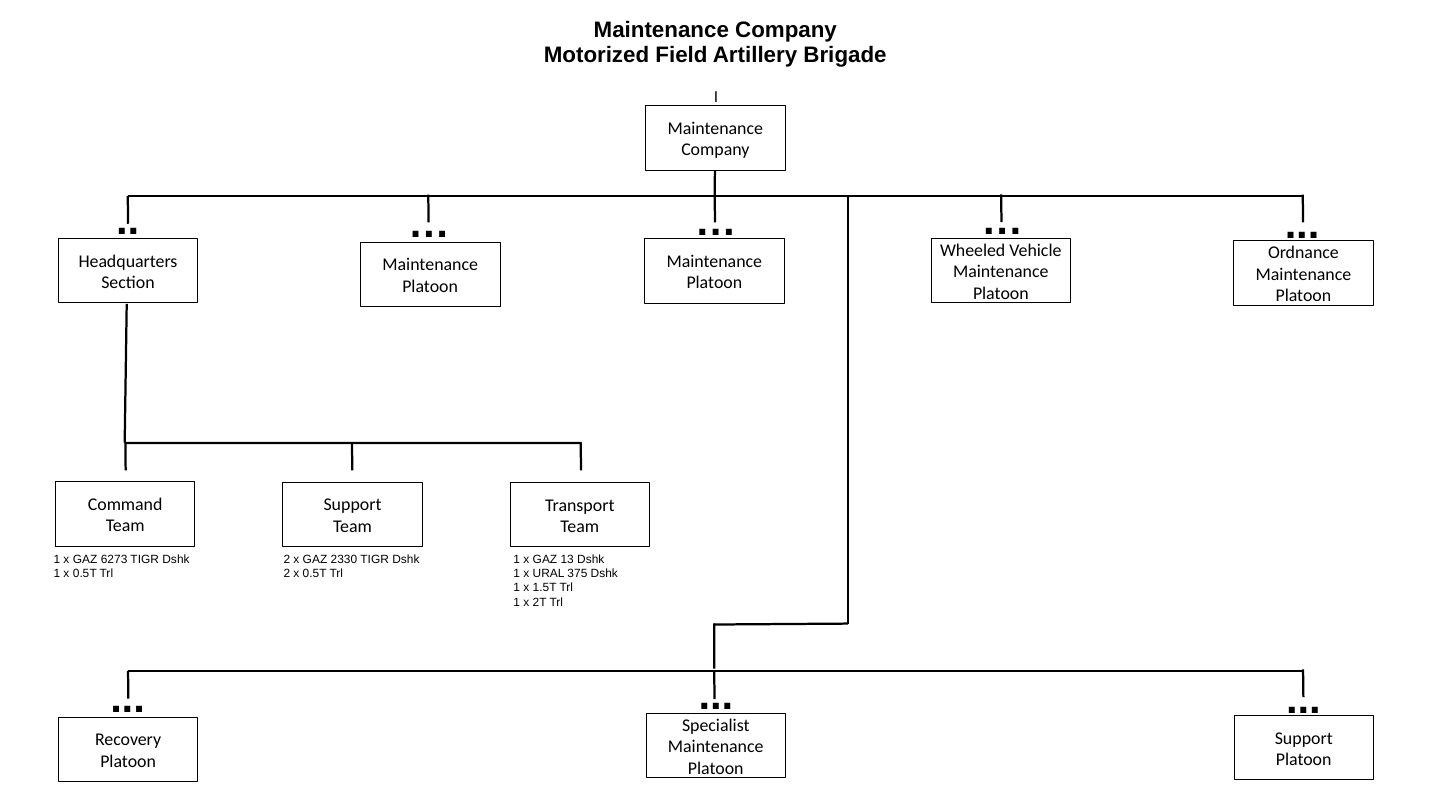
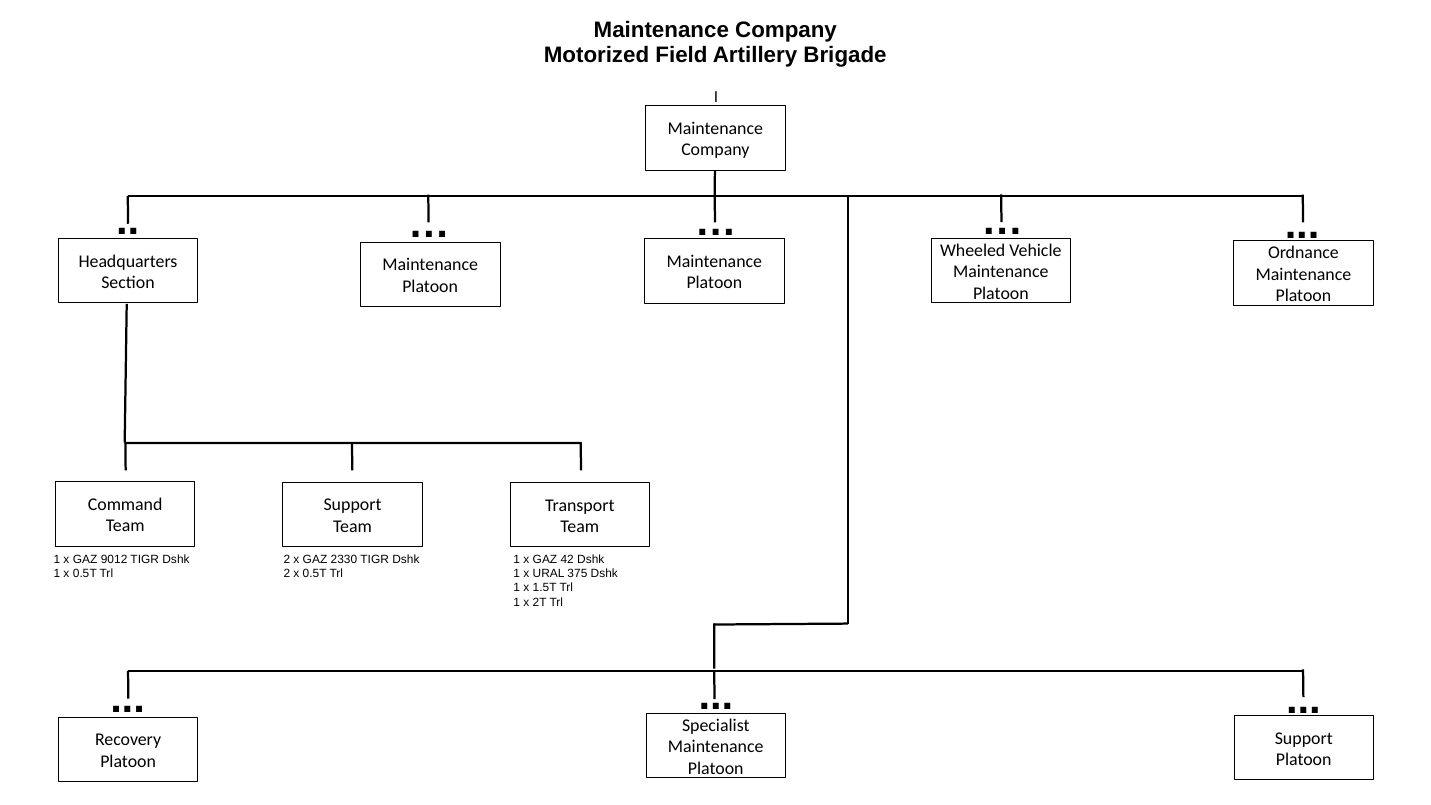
6273: 6273 -> 9012
13: 13 -> 42
